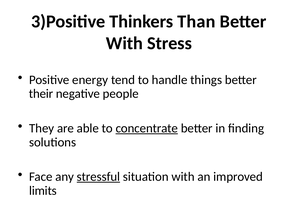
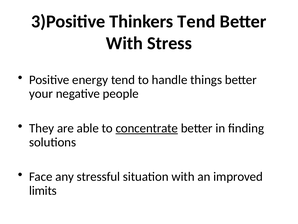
Thinkers Than: Than -> Tend
their: their -> your
stressful underline: present -> none
